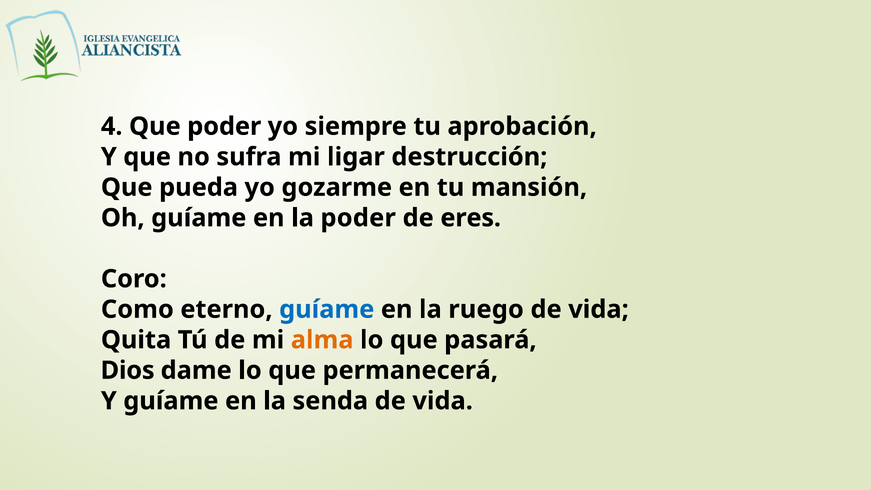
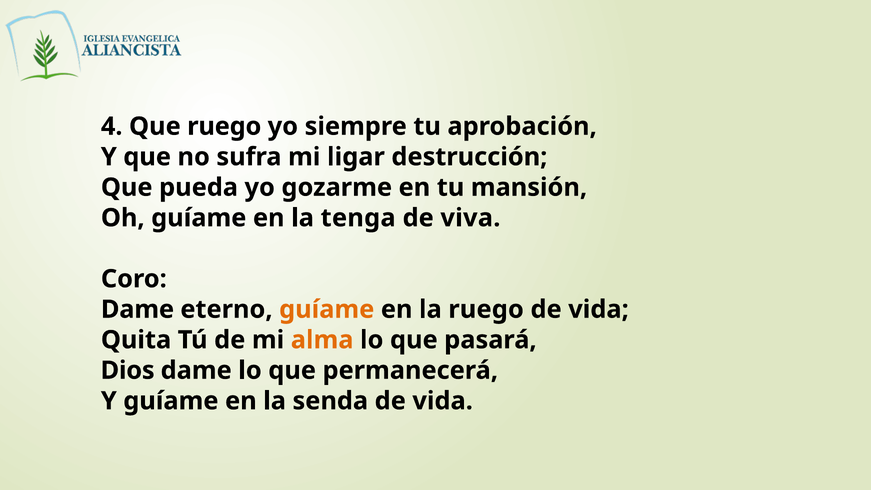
Que poder: poder -> ruego
la poder: poder -> tenga
eres: eres -> viva
Como at (137, 309): Como -> Dame
guíame at (327, 309) colour: blue -> orange
